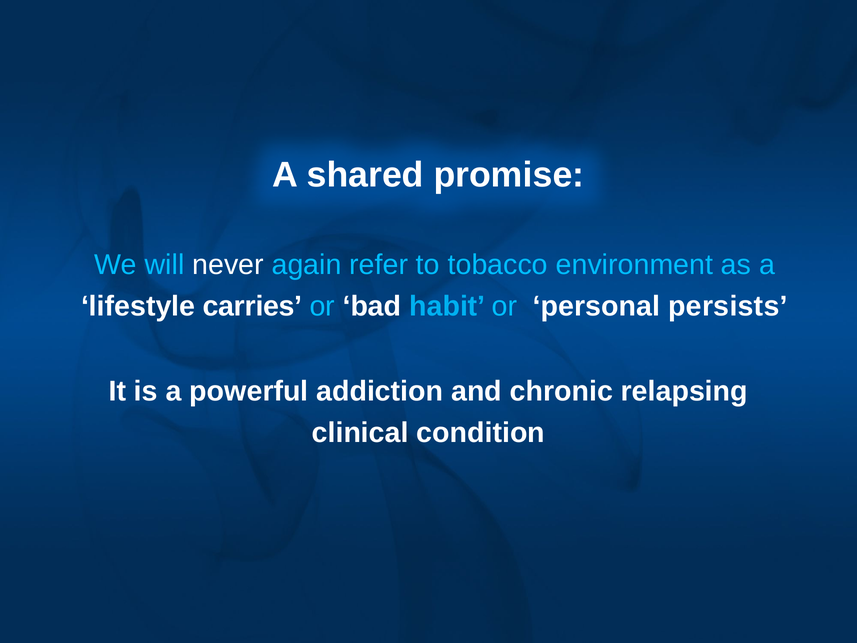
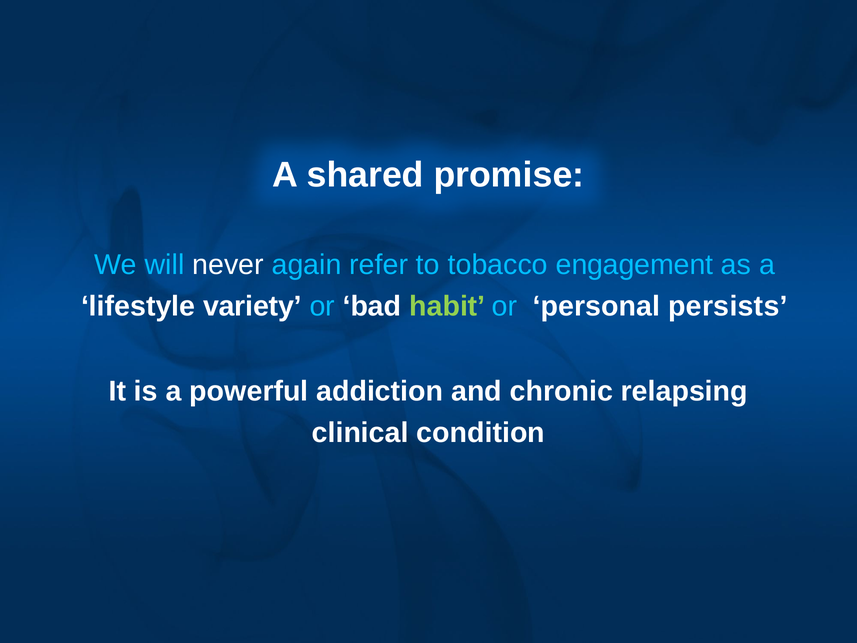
environment: environment -> engagement
carries: carries -> variety
habit colour: light blue -> light green
